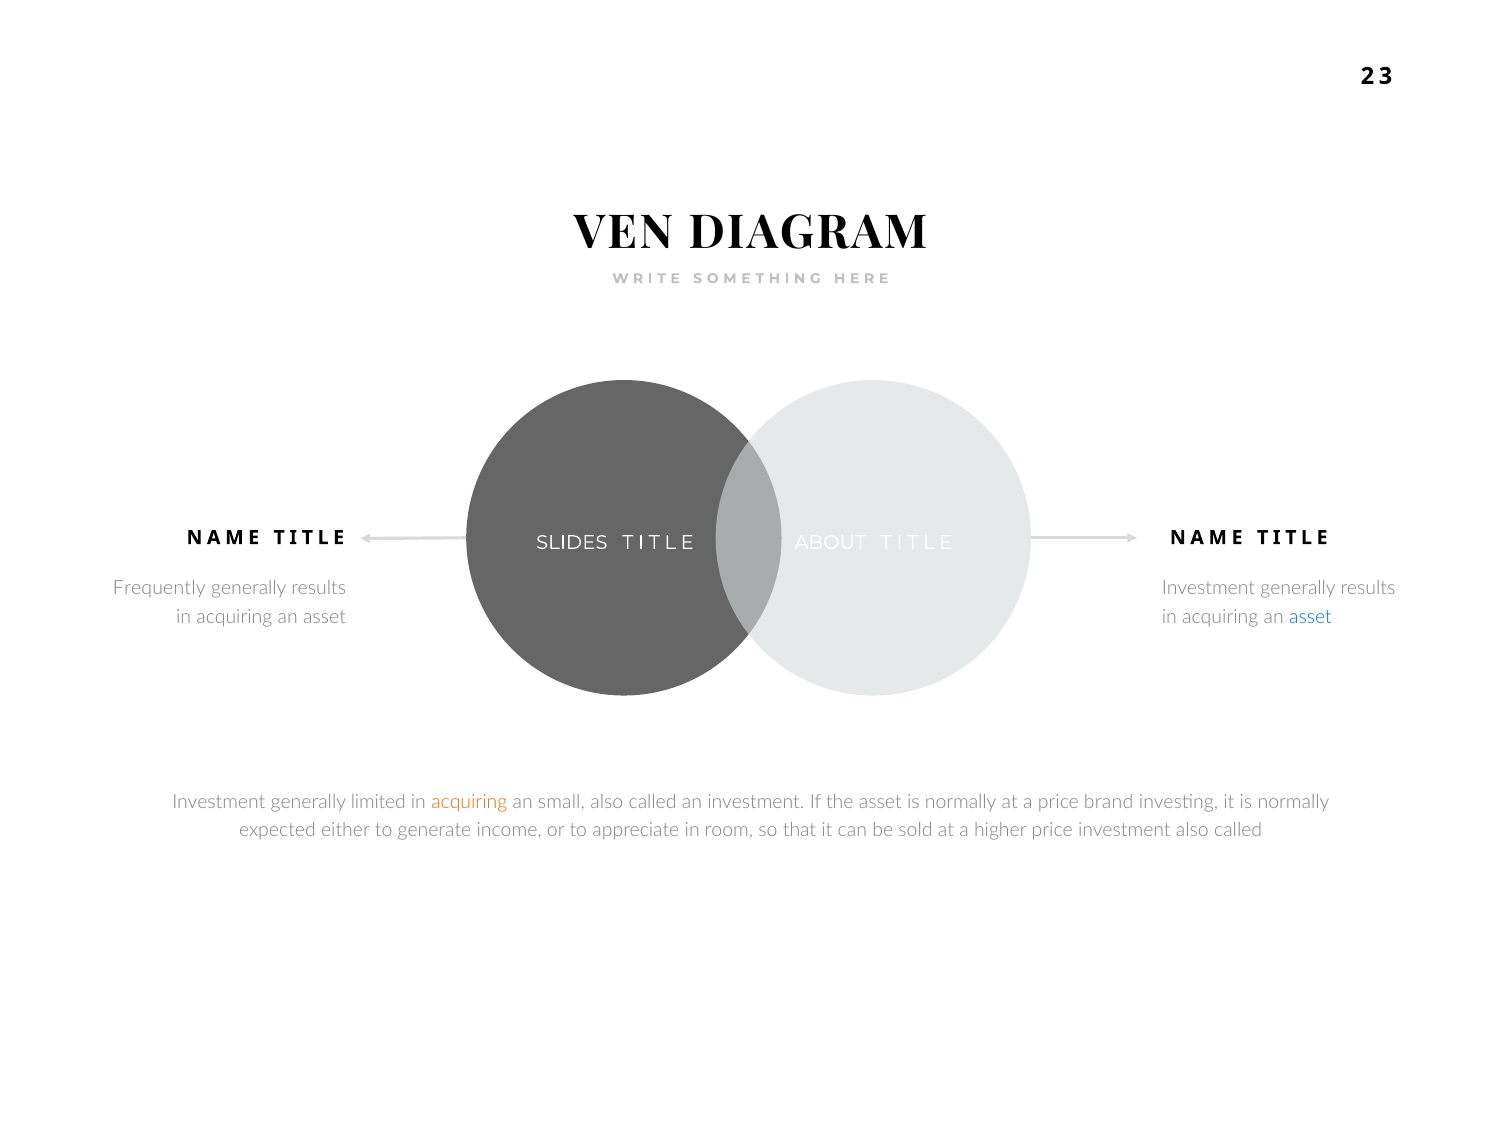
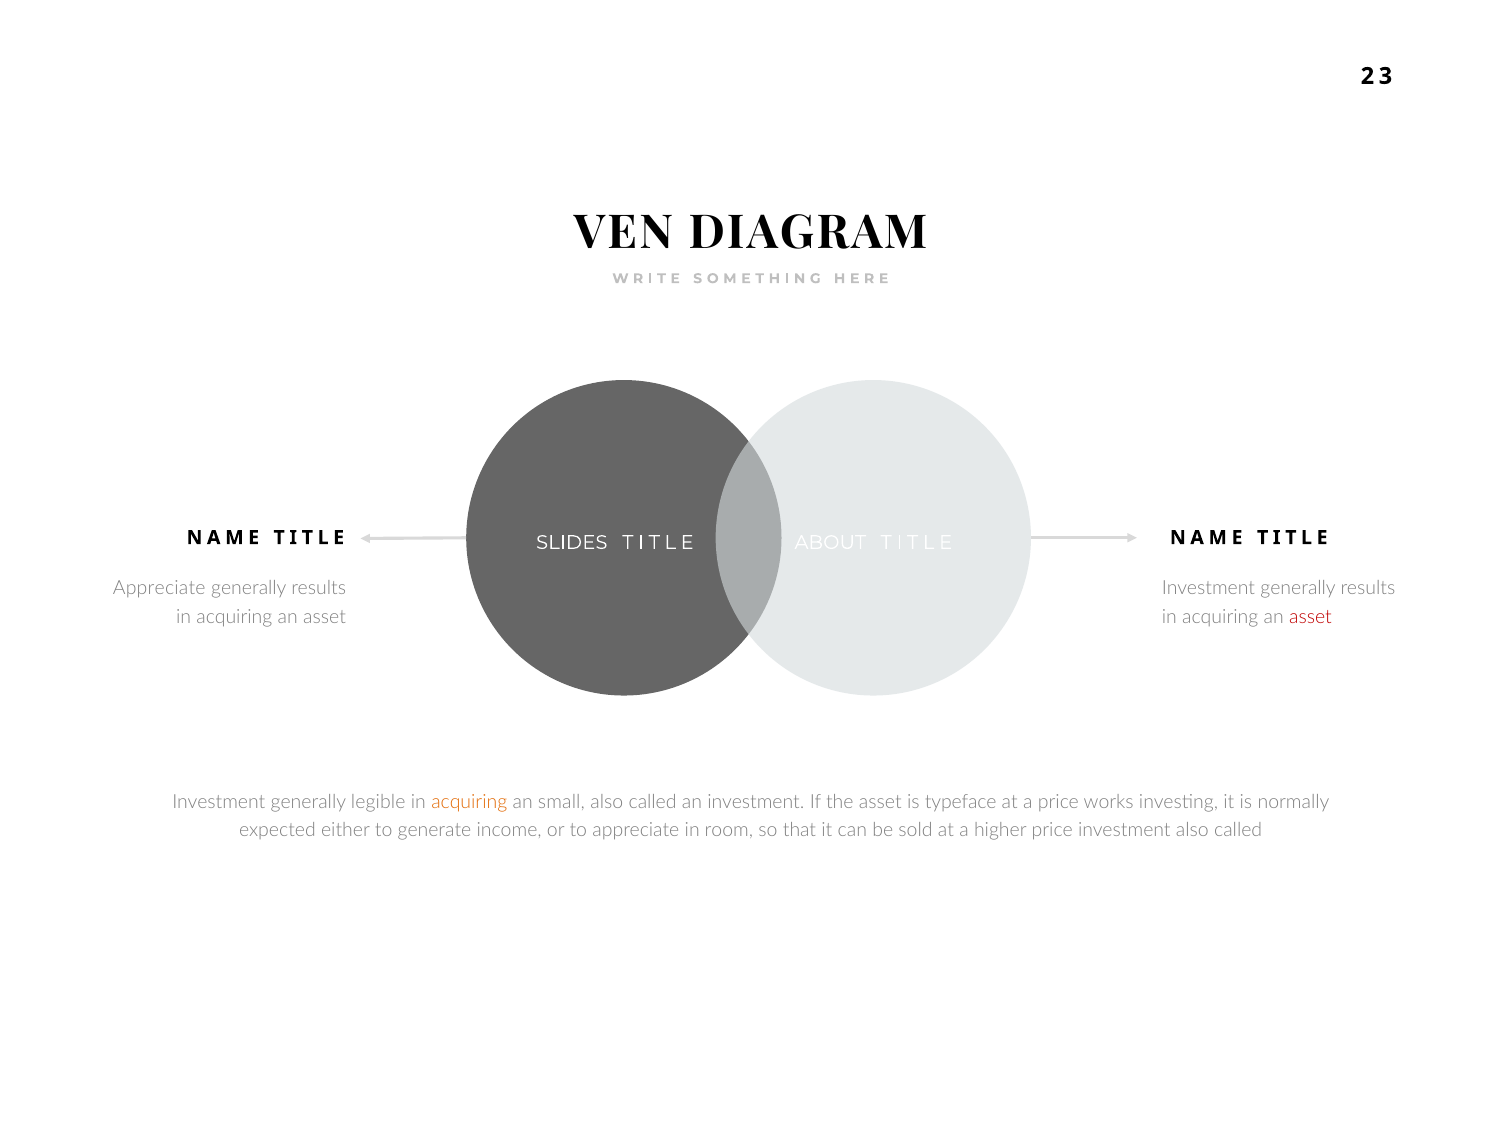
Frequently at (159, 588): Frequently -> Appreciate
asset at (1310, 617) colour: blue -> red
limited: limited -> legible
asset is normally: normally -> typeface
brand: brand -> works
